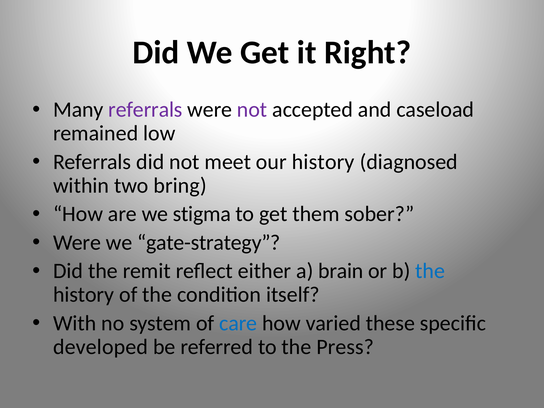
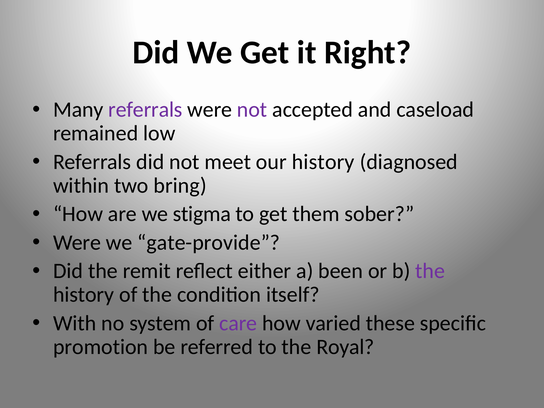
gate-strategy: gate-strategy -> gate-provide
brain: brain -> been
the at (430, 271) colour: blue -> purple
care colour: blue -> purple
developed: developed -> promotion
Press: Press -> Royal
